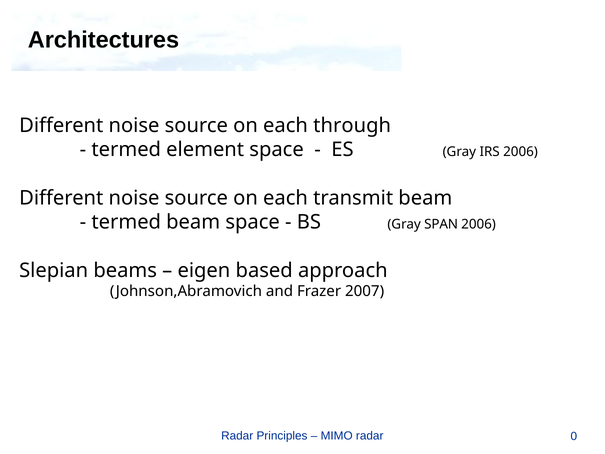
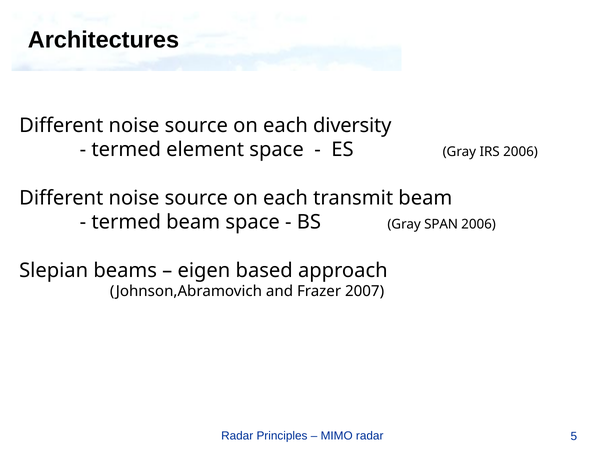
through: through -> diversity
0: 0 -> 5
